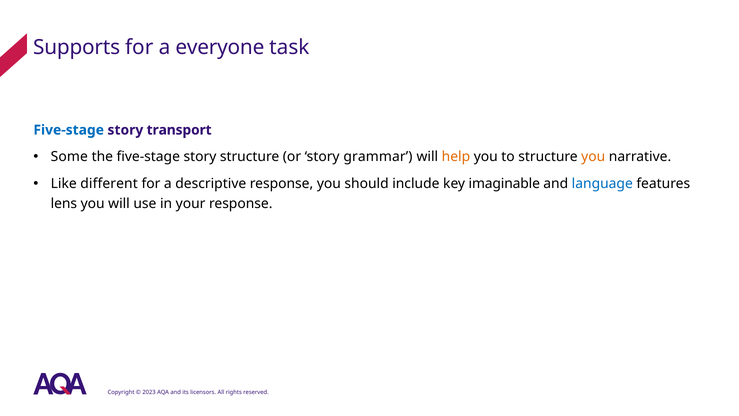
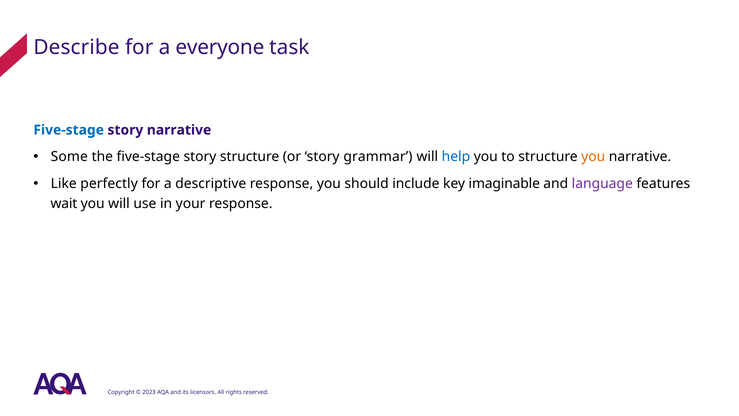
Supports: Supports -> Describe
story transport: transport -> narrative
help colour: orange -> blue
different: different -> perfectly
language colour: blue -> purple
lens: lens -> wait
